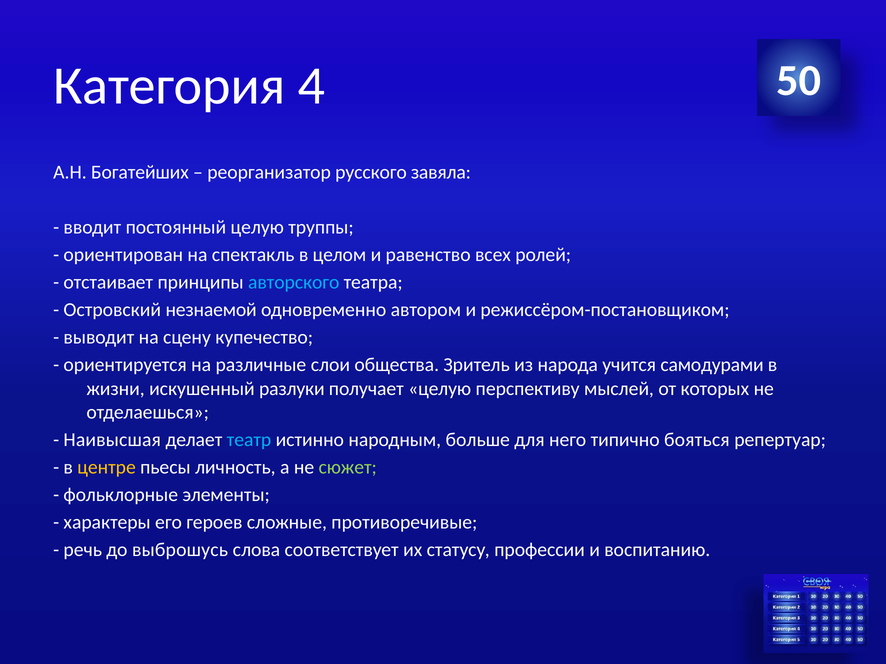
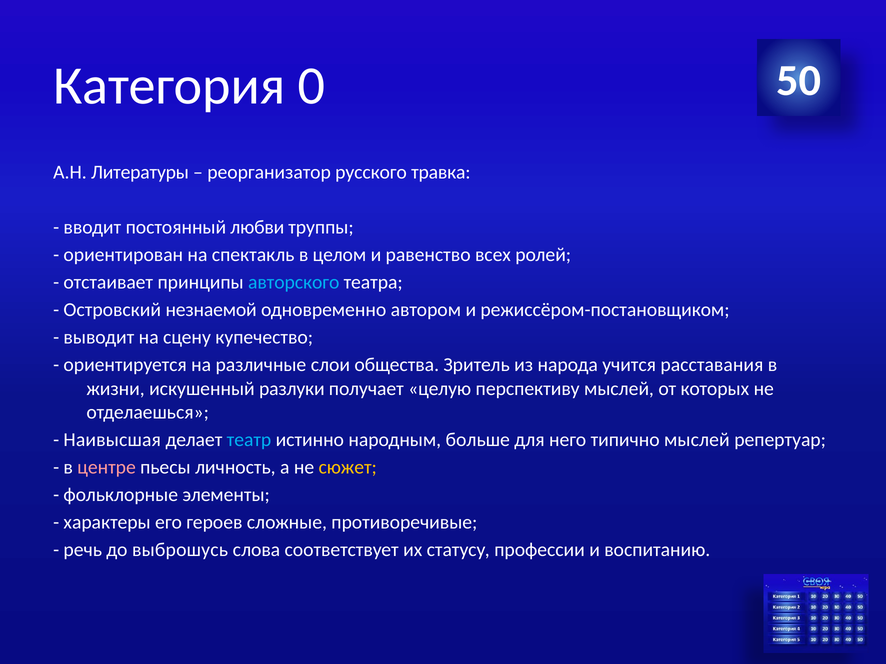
4: 4 -> 0
Богатейших: Богатейших -> Литературы
завяла: завяла -> травка
постоянный целую: целую -> любви
самодурами: самодурами -> расставания
типично бояться: бояться -> мыслей
центре colour: yellow -> pink
сюжет colour: light green -> yellow
